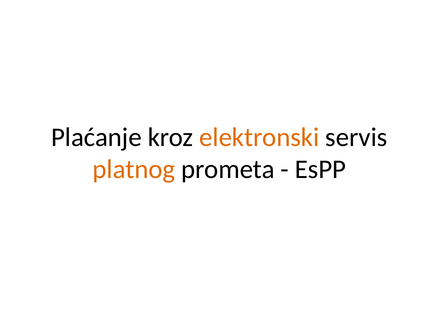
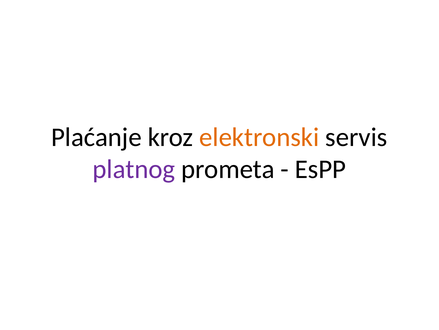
platnog colour: orange -> purple
